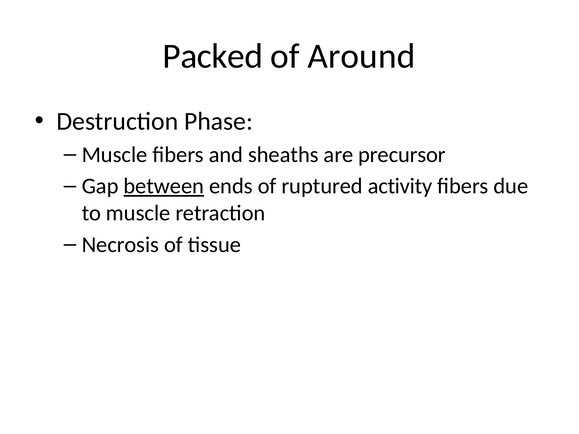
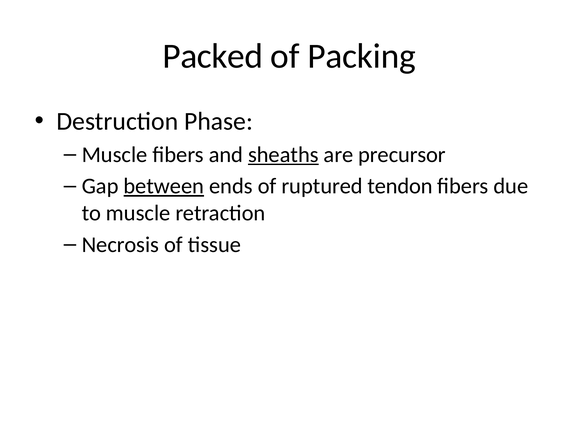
Around: Around -> Packing
sheaths underline: none -> present
activity: activity -> tendon
